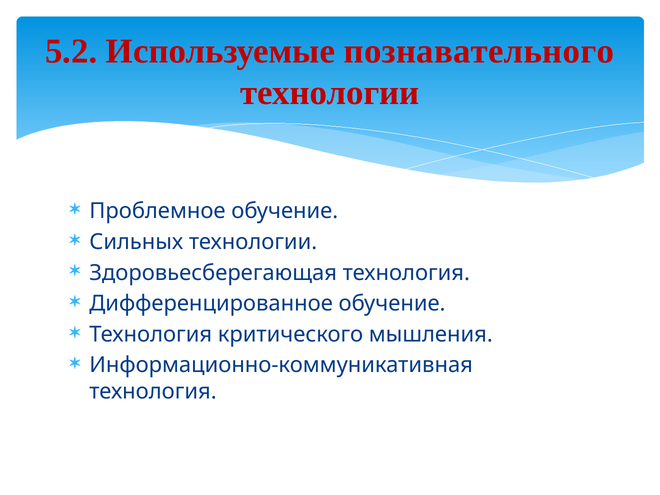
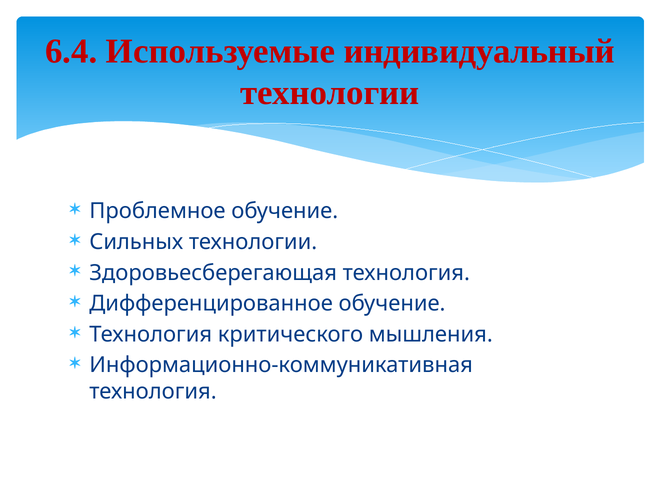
5.2: 5.2 -> 6.4
познавательного: познавательного -> индивидуальный
